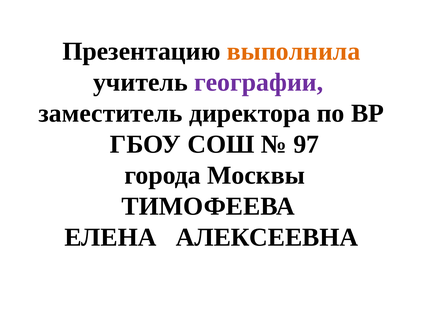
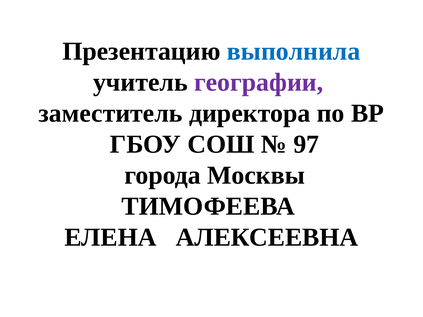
выполнила colour: orange -> blue
